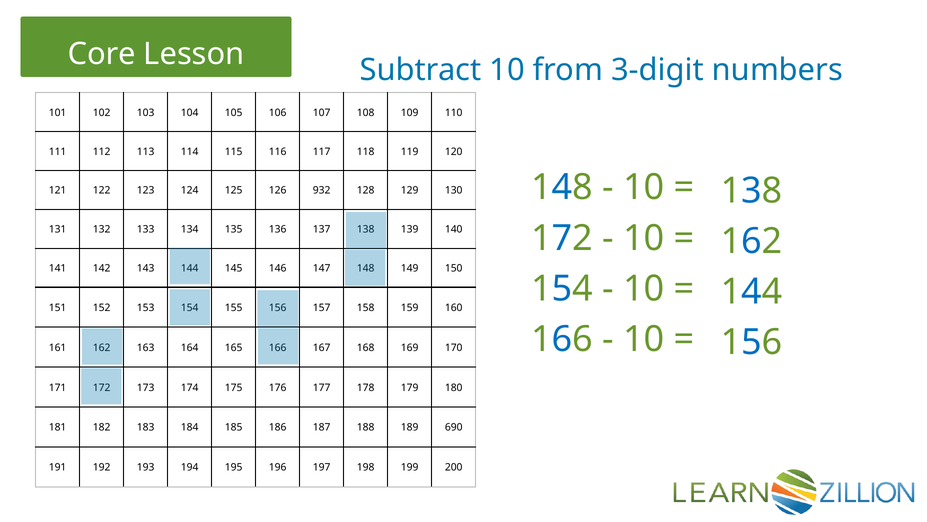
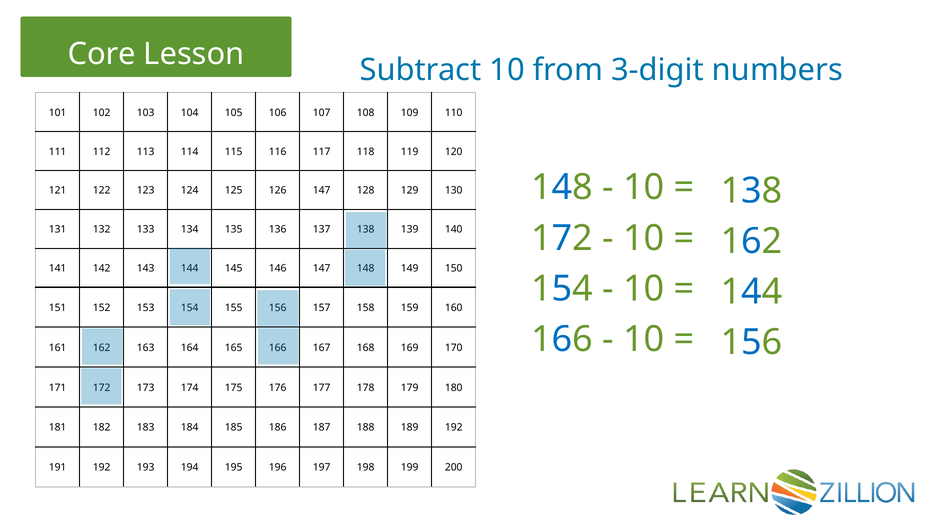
126 932: 932 -> 147
189 690: 690 -> 192
